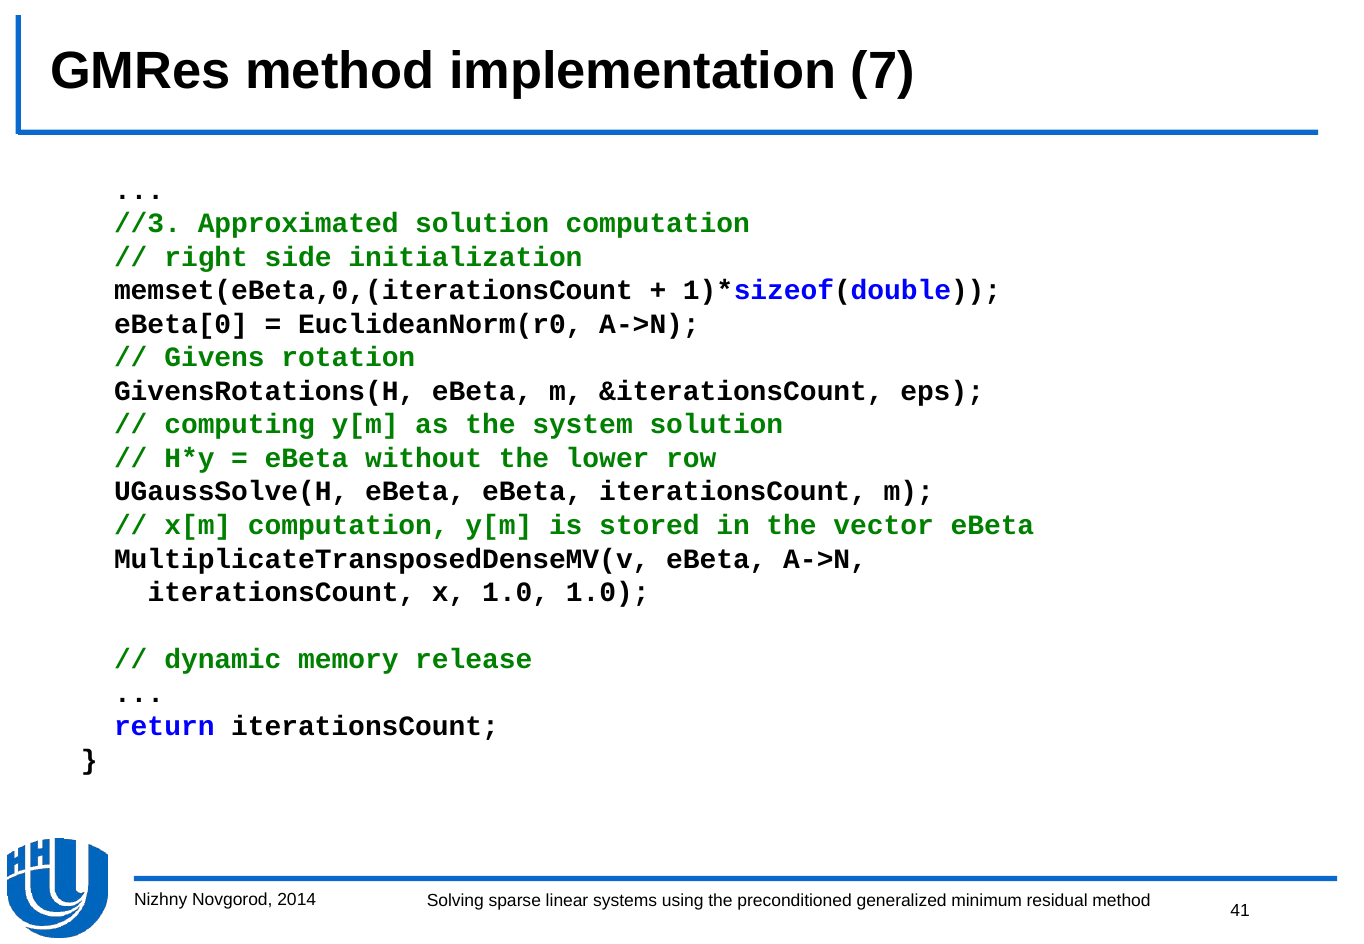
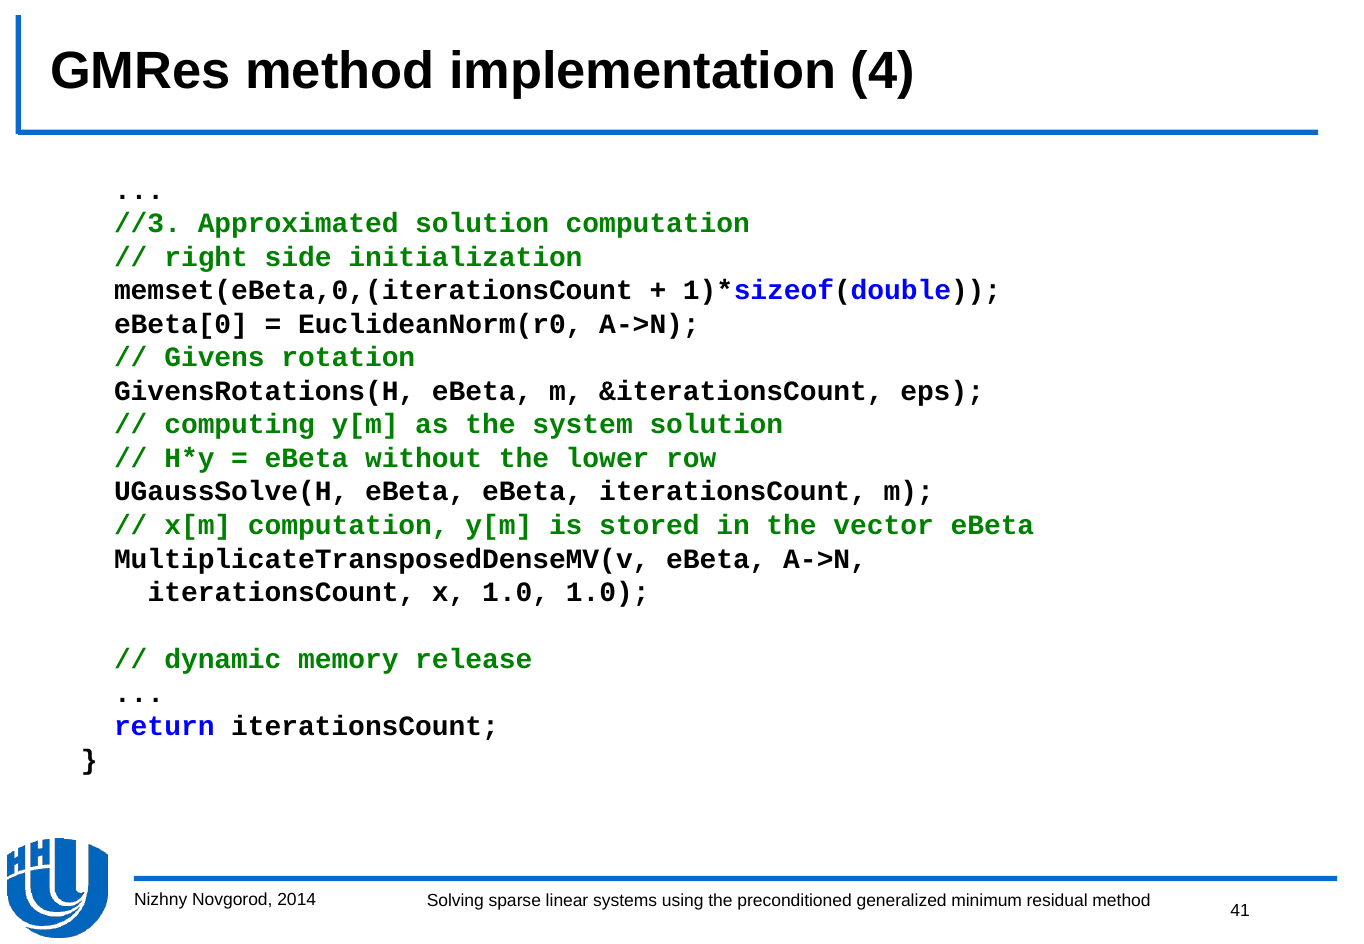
7: 7 -> 4
